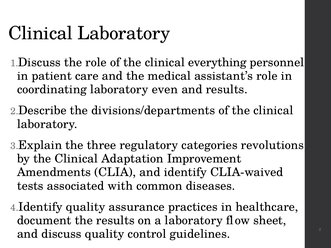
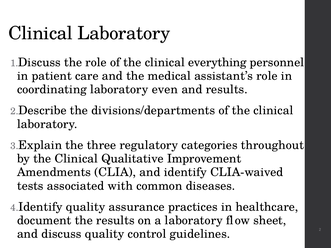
revolutions: revolutions -> throughout
Adaptation: Adaptation -> Qualitative
